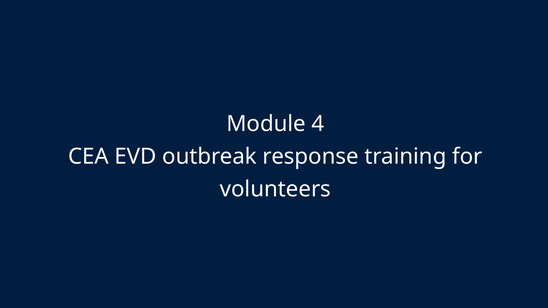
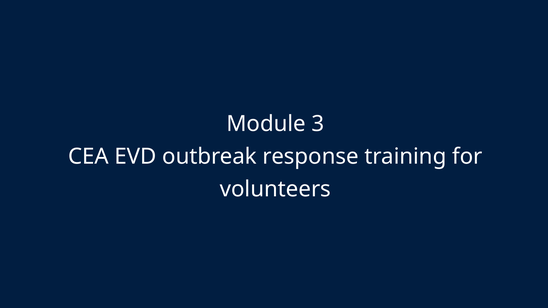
4: 4 -> 3
